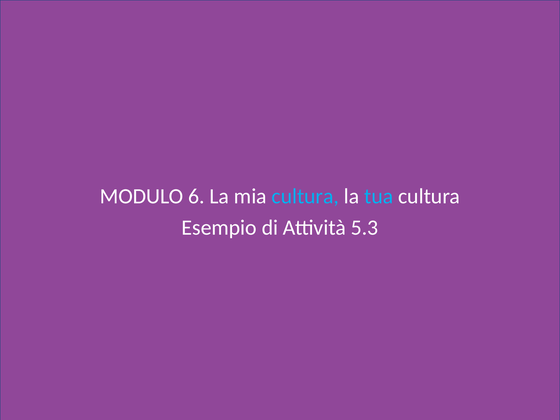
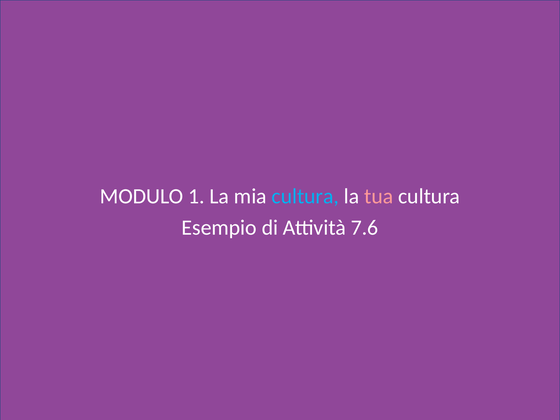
6: 6 -> 1
tua colour: light blue -> pink
5.3: 5.3 -> 7.6
